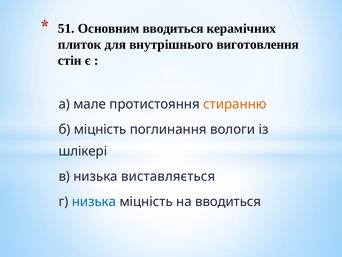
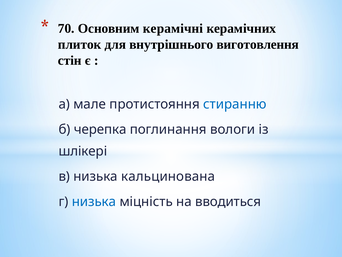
51: 51 -> 70
Основним вводиться: вводиться -> керамічні
стиранню colour: orange -> blue
б міцність: міцність -> черепка
виставляється: виставляється -> кальцинована
